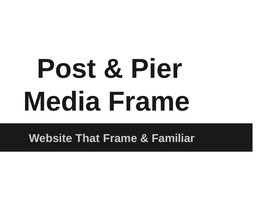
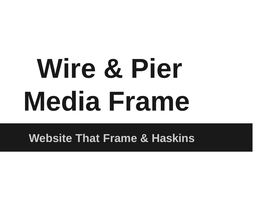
Post: Post -> Wire
Familiar: Familiar -> Haskins
